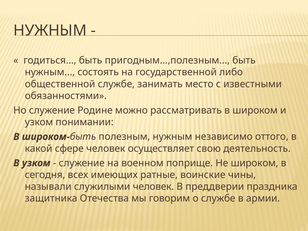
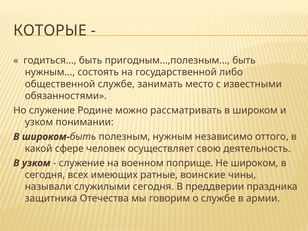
НУЖНЫМ at (50, 31): НУЖНЫМ -> КОТОРЫЕ
служилыми человек: человек -> сегодня
